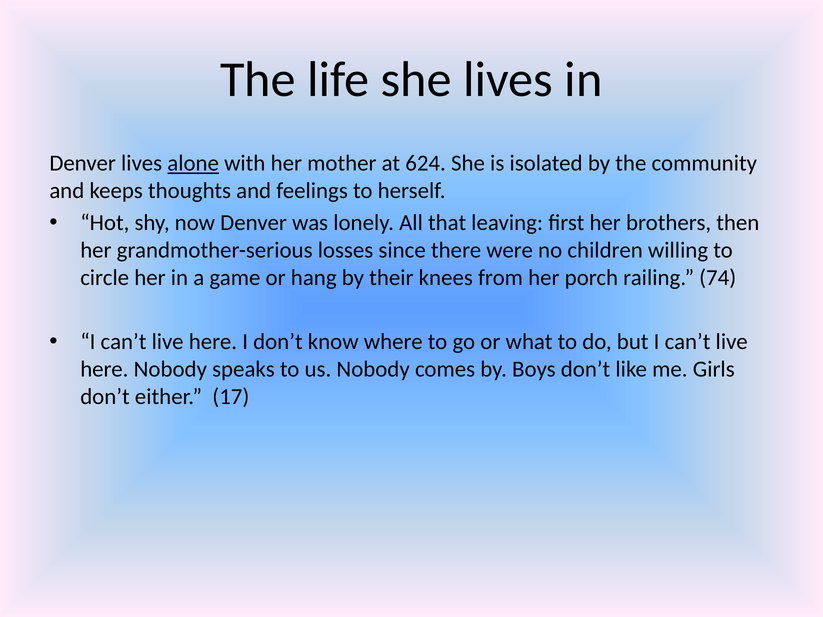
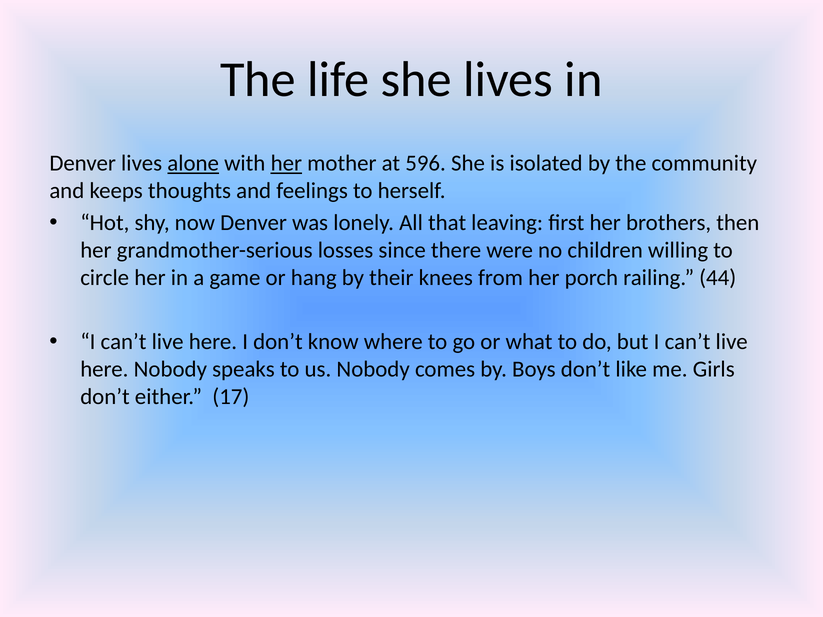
her at (286, 163) underline: none -> present
624: 624 -> 596
74: 74 -> 44
